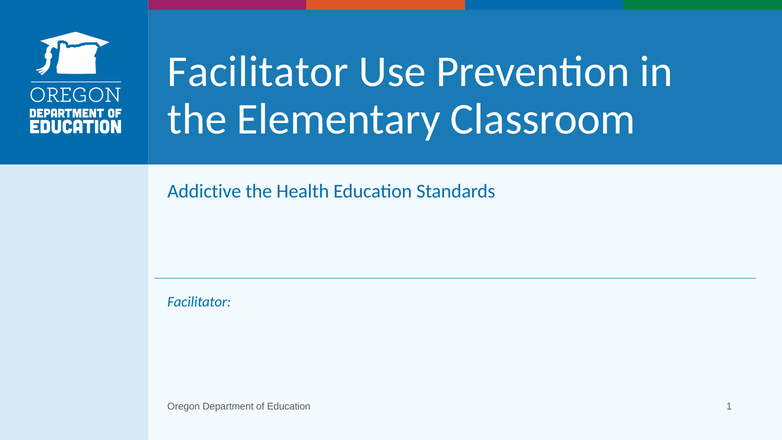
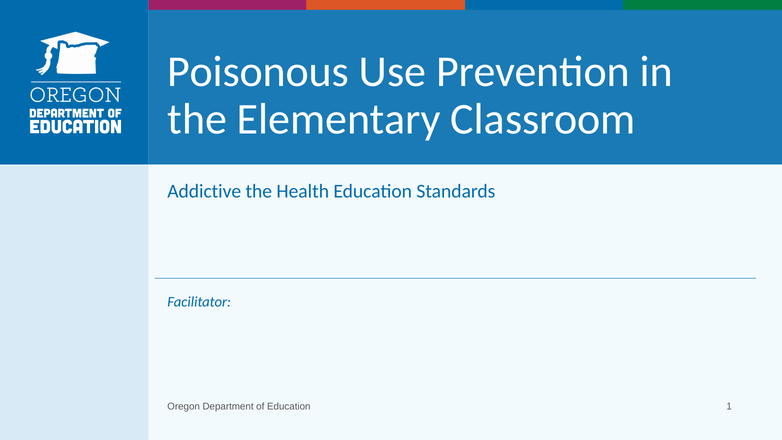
Facilitator at (258, 72): Facilitator -> Poisonous
